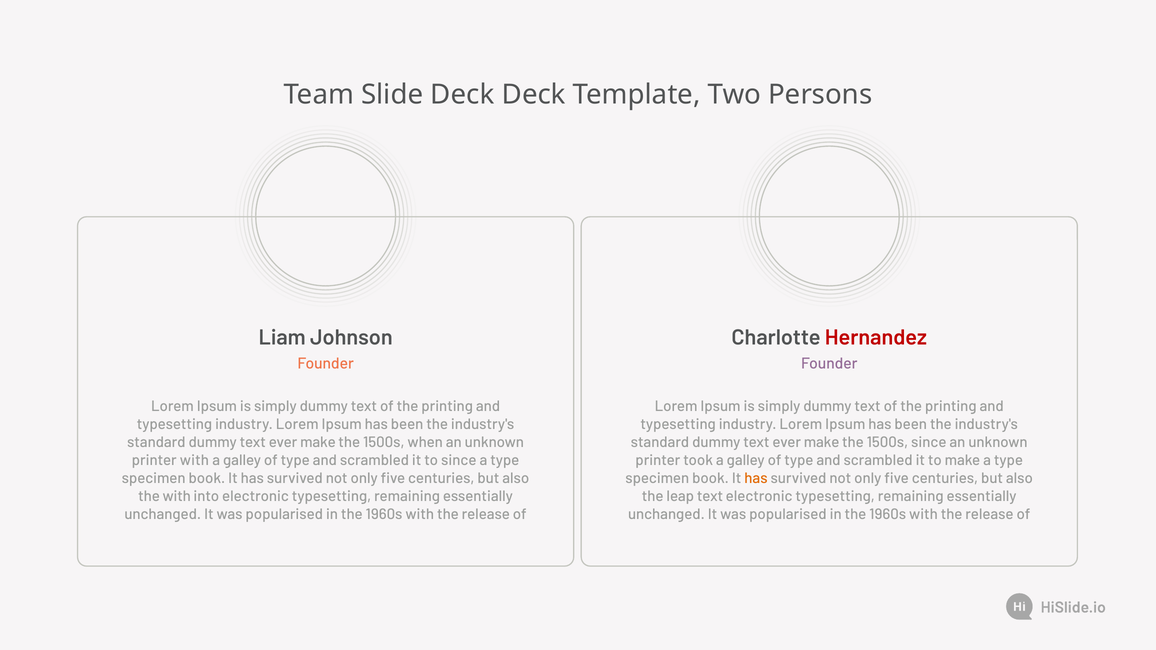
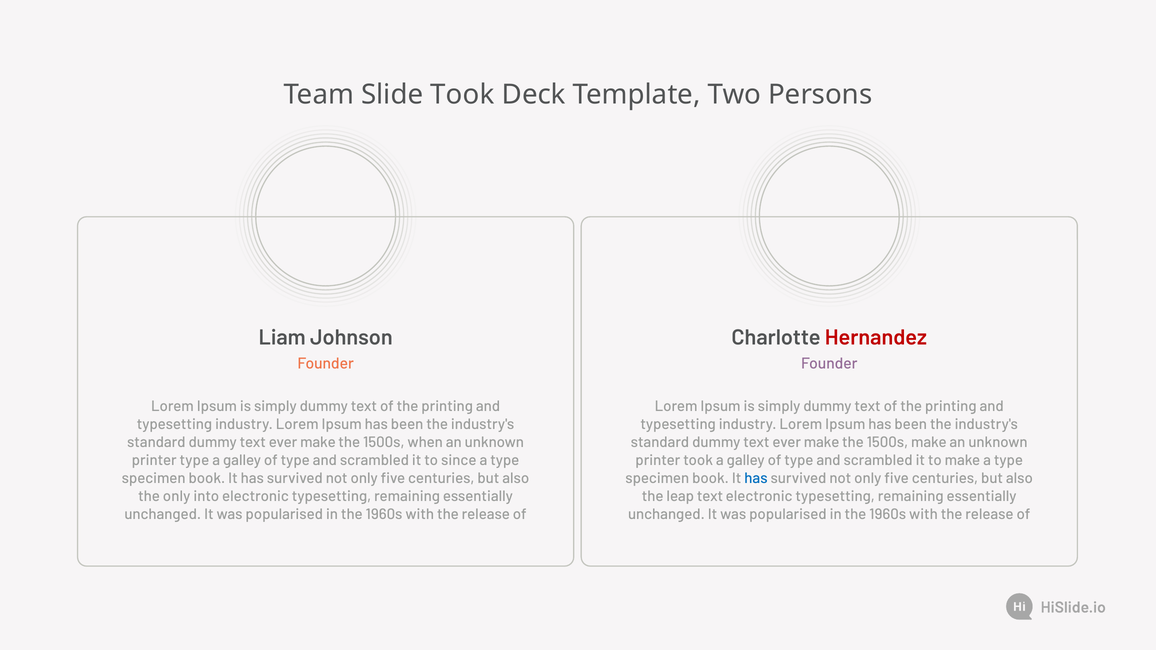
Slide Deck: Deck -> Took
1500s since: since -> make
printer with: with -> type
has at (756, 479) colour: orange -> blue
the with: with -> only
